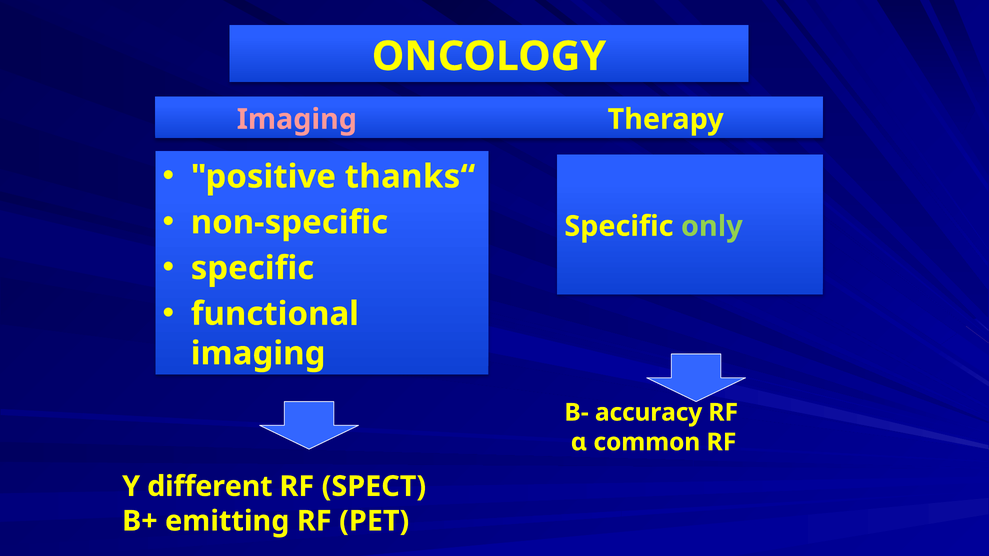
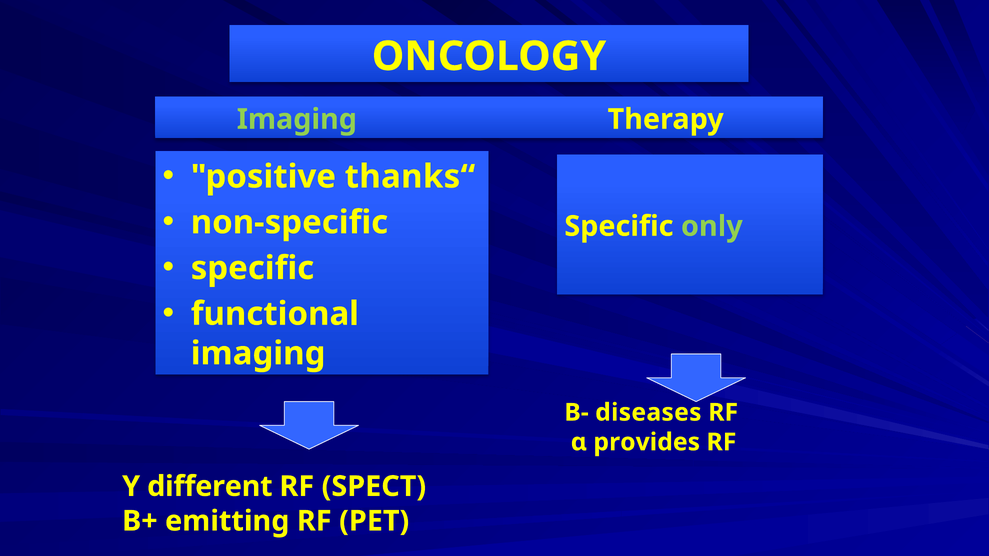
Imaging at (297, 119) colour: pink -> light green
accuracy: accuracy -> diseases
common: common -> provides
